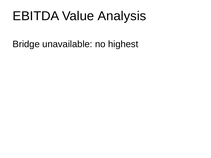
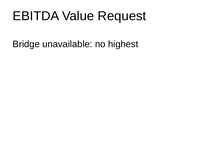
Analysis: Analysis -> Request
